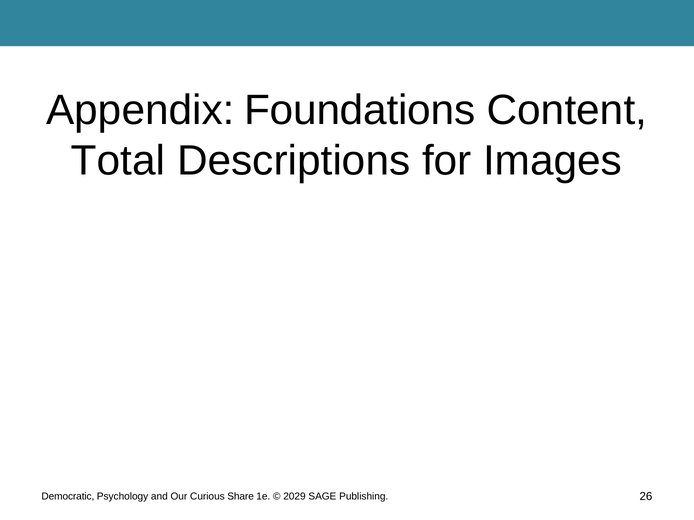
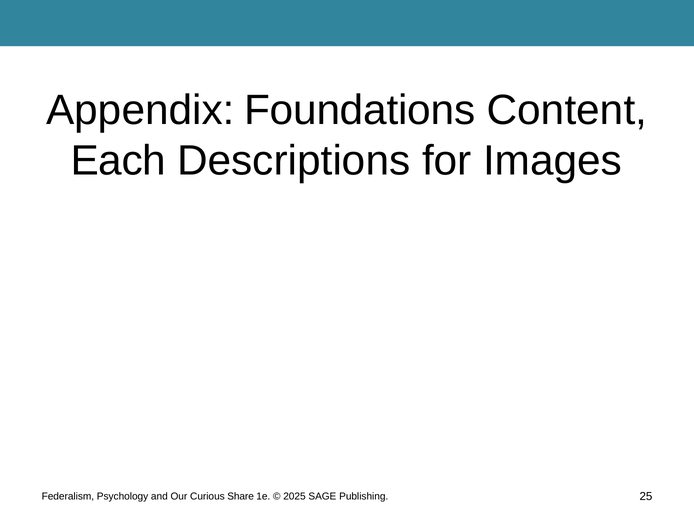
Total: Total -> Each
Democratic: Democratic -> Federalism
2029: 2029 -> 2025
26: 26 -> 25
